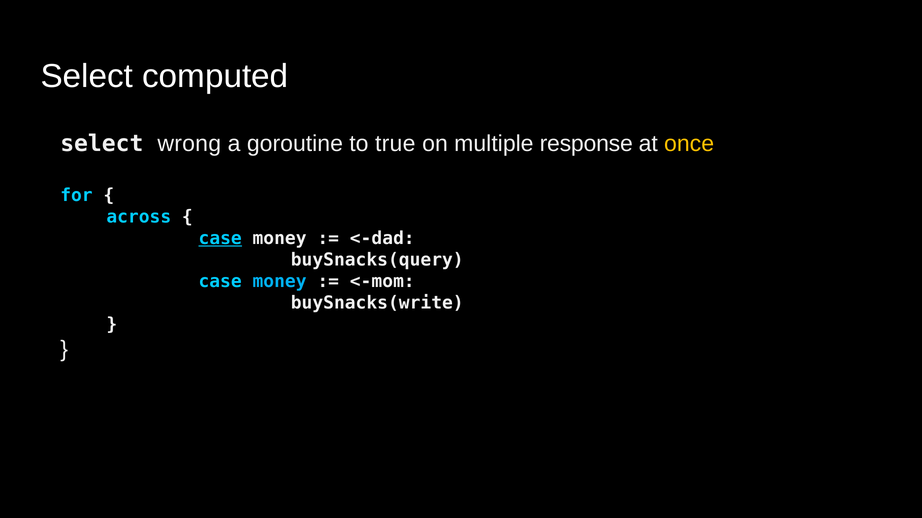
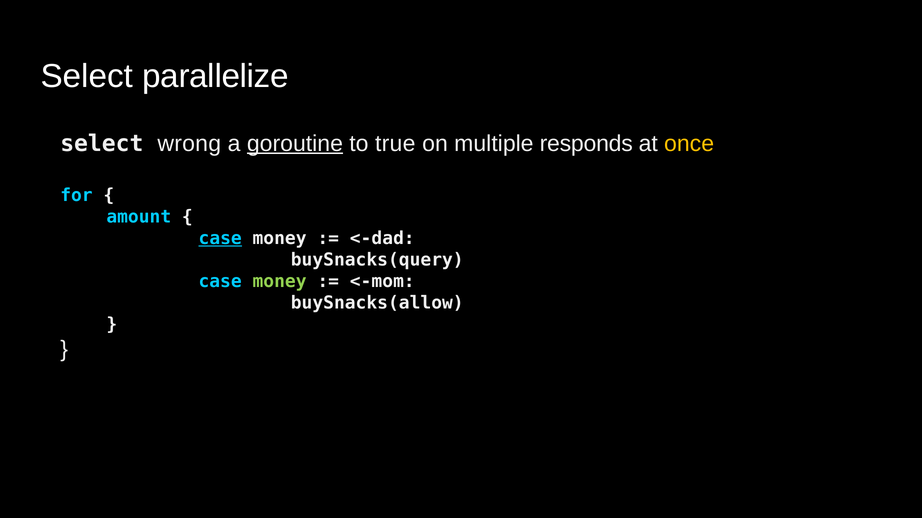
computed: computed -> parallelize
goroutine underline: none -> present
response: response -> responds
across: across -> amount
money at (280, 282) colour: light blue -> light green
buySnacks(write: buySnacks(write -> buySnacks(allow
